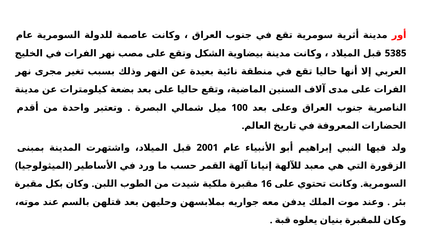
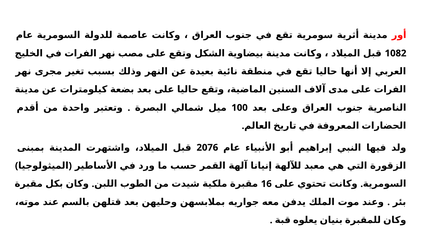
5385: 5385 -> 1082
2001: 2001 -> 2076
